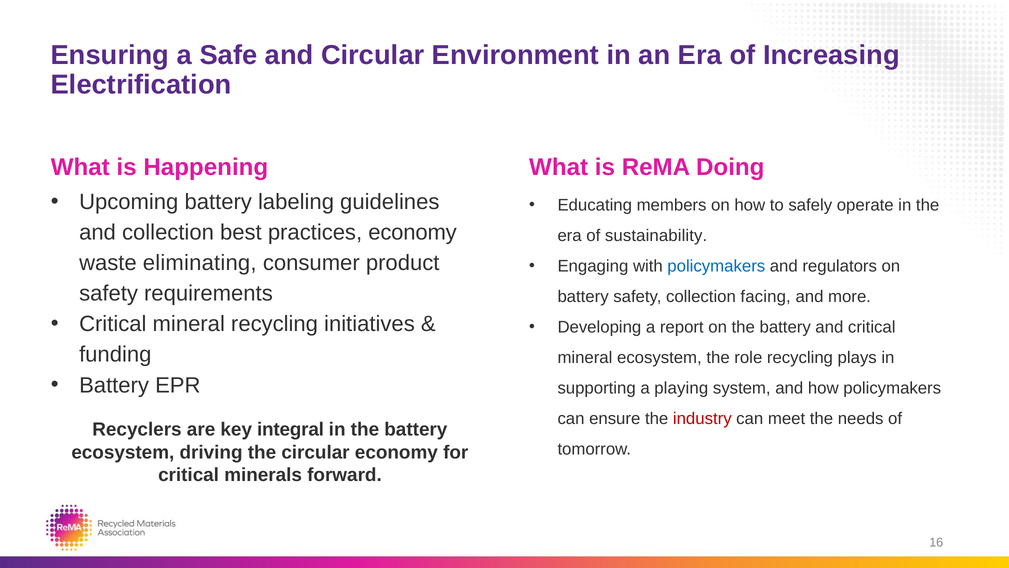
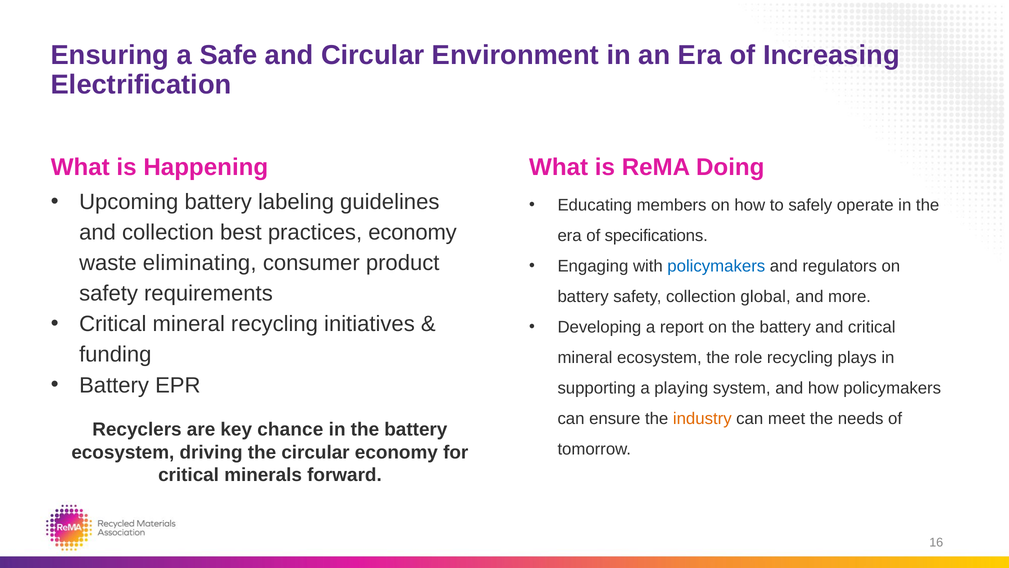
sustainability: sustainability -> specifications
facing: facing -> global
industry colour: red -> orange
integral: integral -> chance
